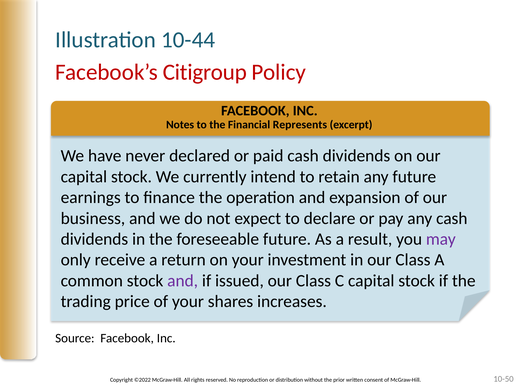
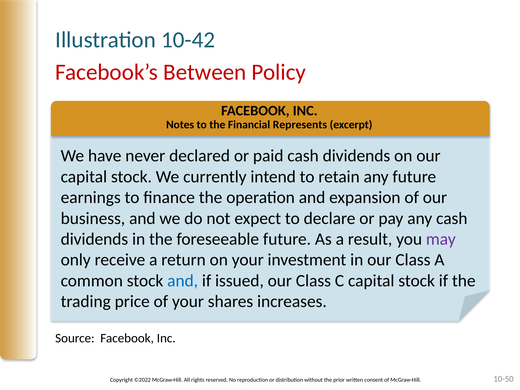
10-44: 10-44 -> 10-42
Citigroup: Citigroup -> Between
and at (183, 281) colour: purple -> blue
